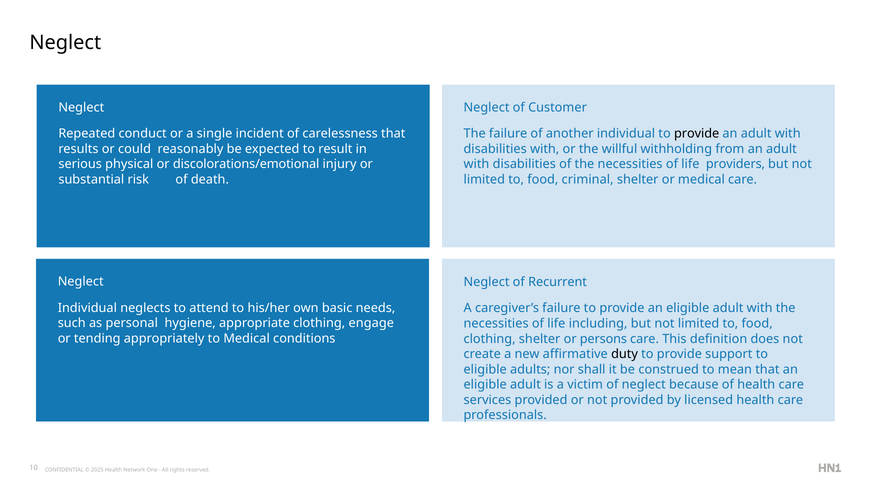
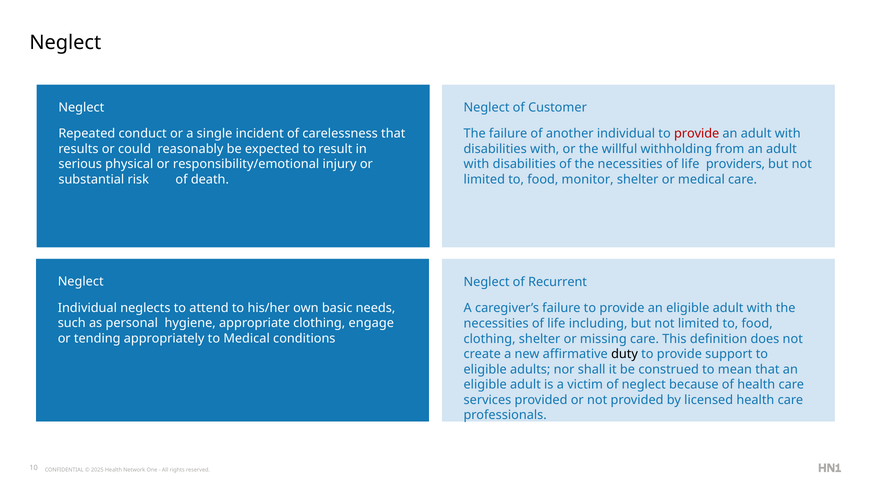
provide at (697, 133) colour: black -> red
discolorations/emotional: discolorations/emotional -> responsibility/emotional
criminal: criminal -> monitor
persons: persons -> missing
